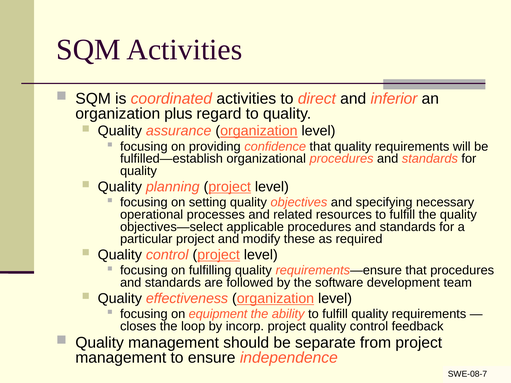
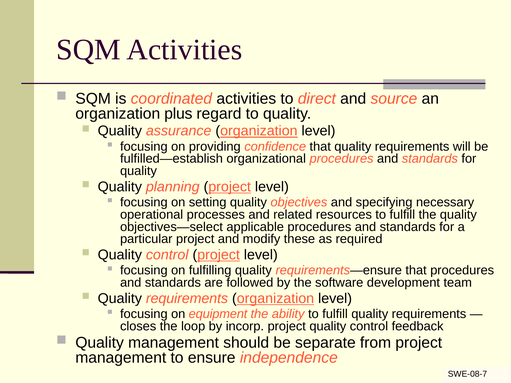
inferior: inferior -> source
effectiveness at (187, 299): effectiveness -> requirements
